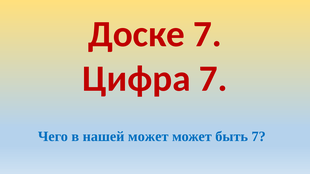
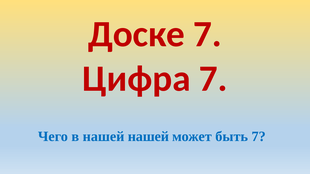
нашей может: может -> нашей
